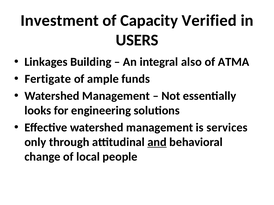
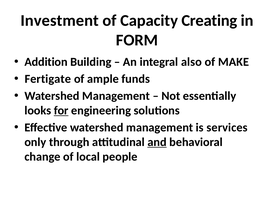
Verified: Verified -> Creating
USERS: USERS -> FORM
Linkages: Linkages -> Addition
ATMA: ATMA -> MAKE
for underline: none -> present
